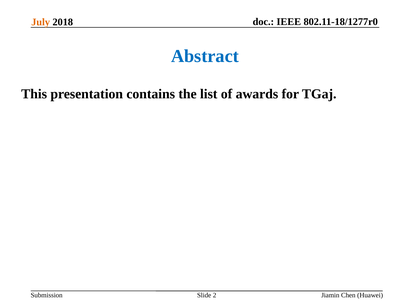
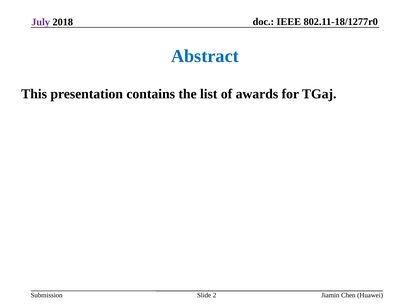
July colour: orange -> purple
